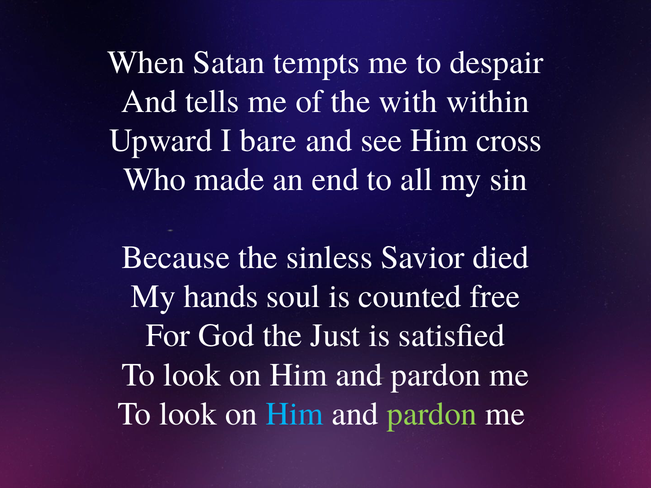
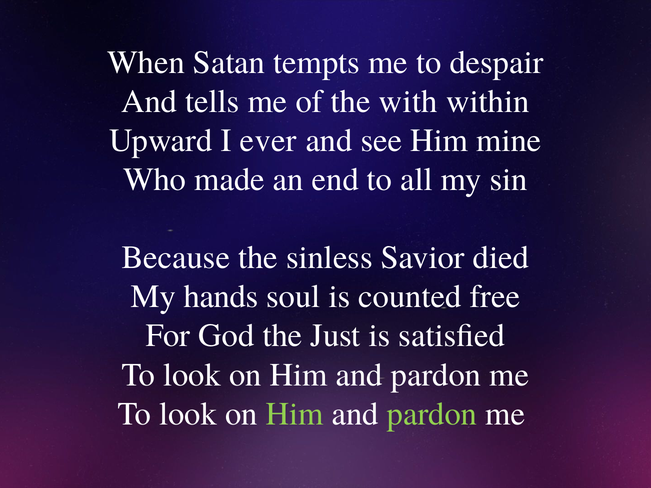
bare: bare -> ever
cross: cross -> mine
Him at (295, 414) colour: light blue -> light green
